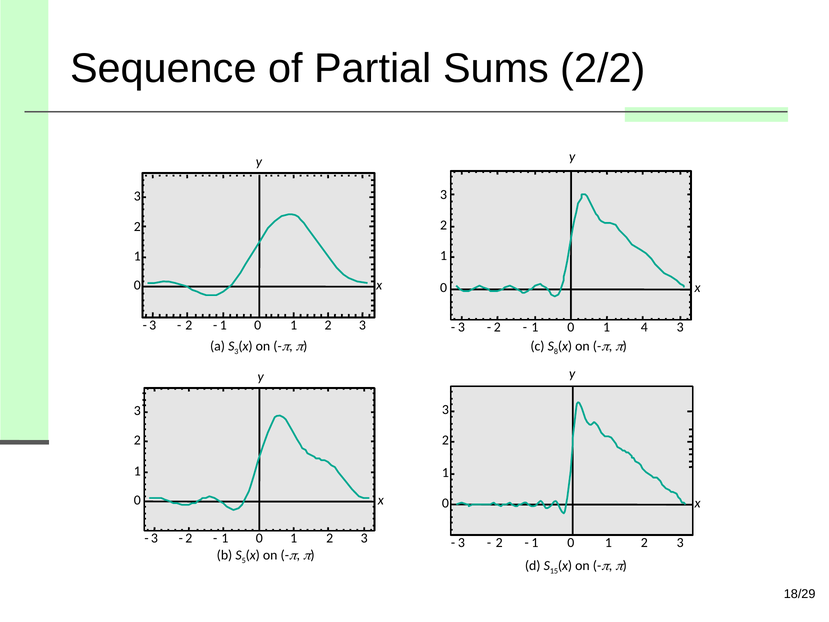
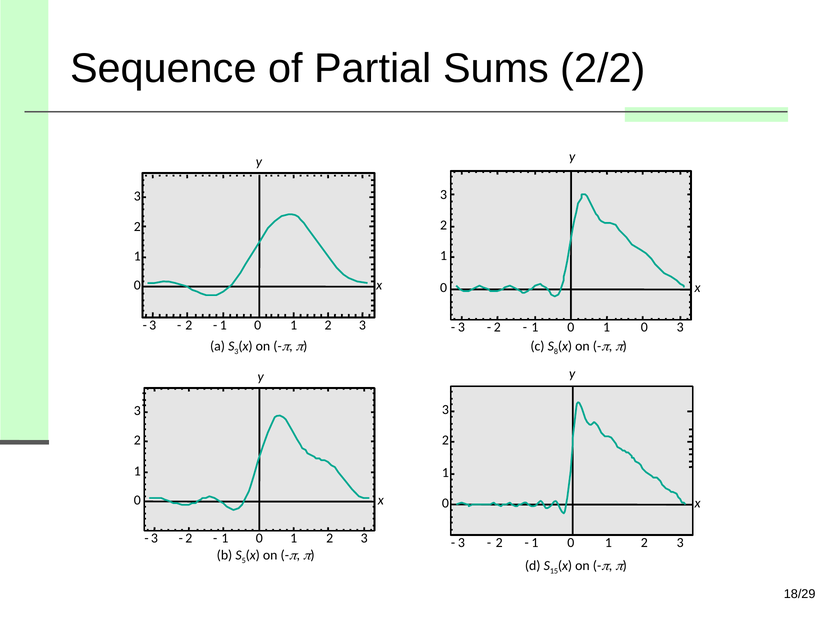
0 1 4: 4 -> 0
